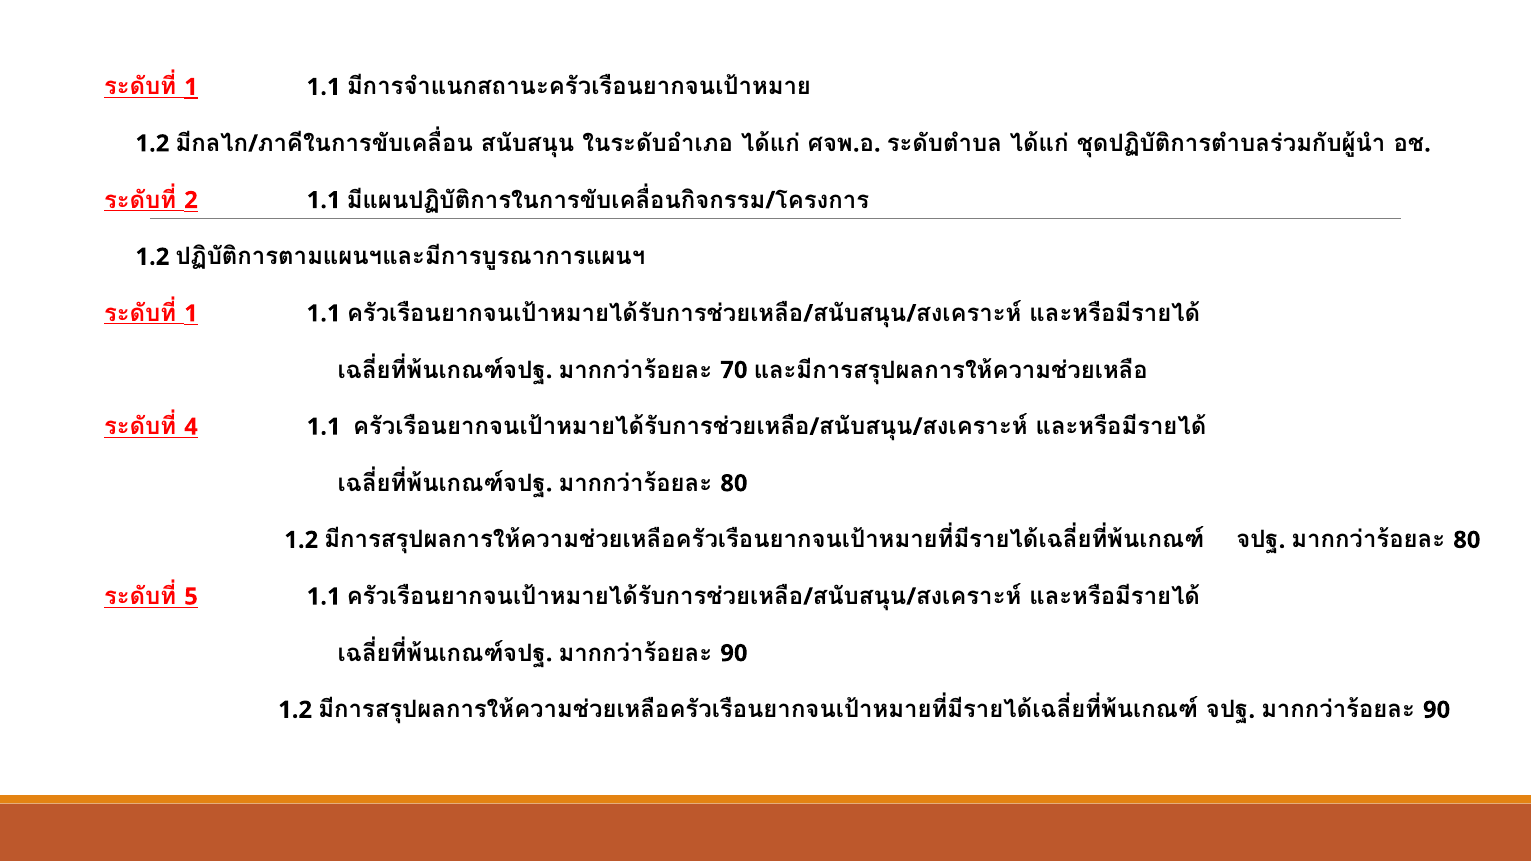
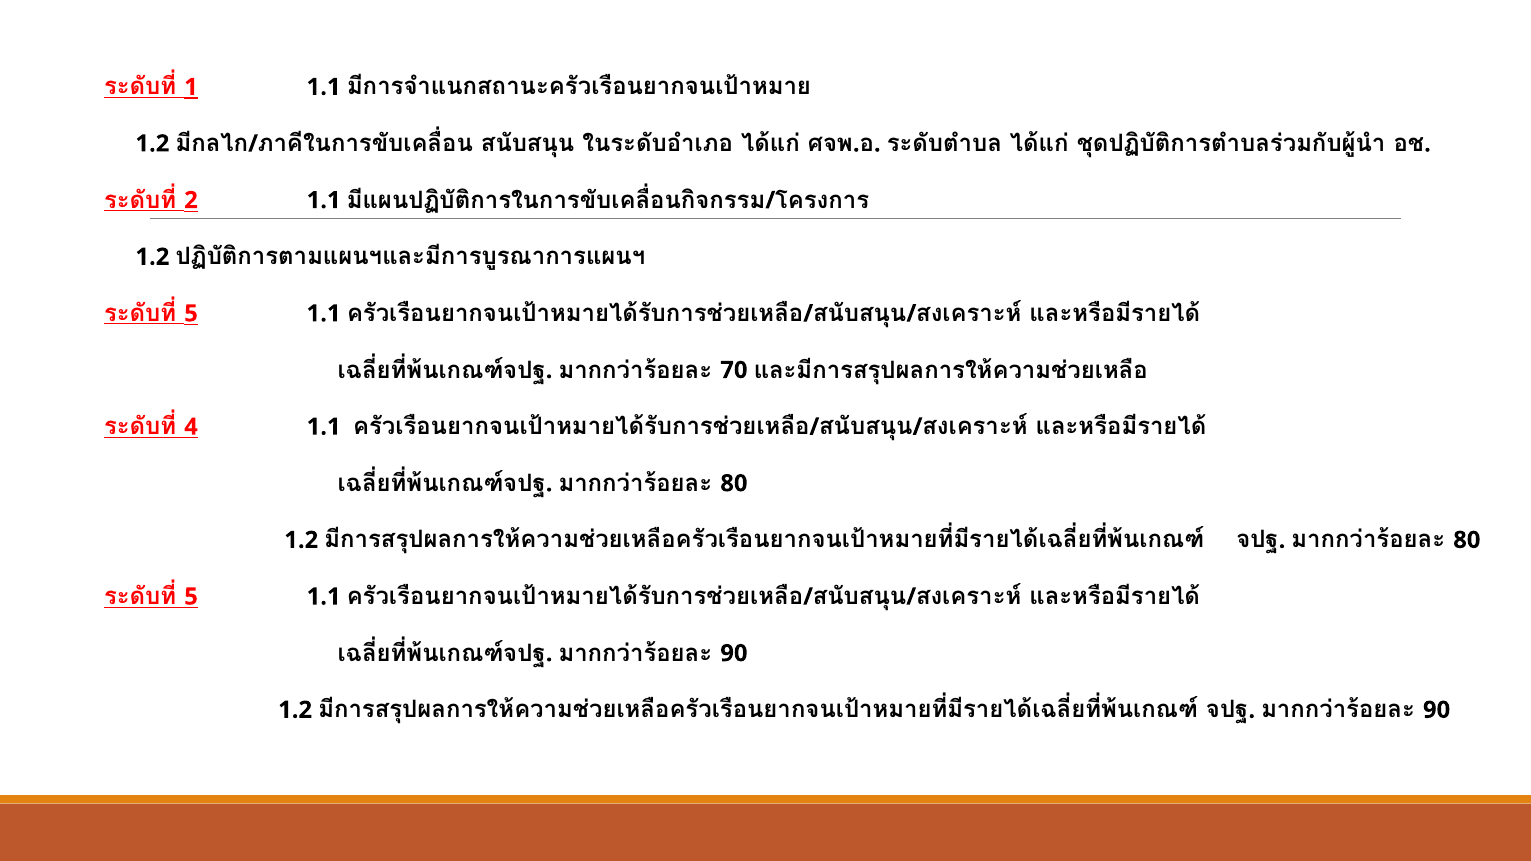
1 at (191, 314): 1 -> 5
